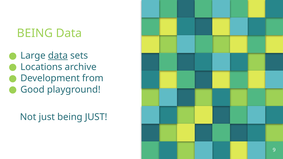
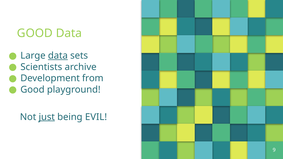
BEING at (35, 33): BEING -> GOOD
Locations: Locations -> Scientists
just at (47, 117) underline: none -> present
being JUST: JUST -> EVIL
